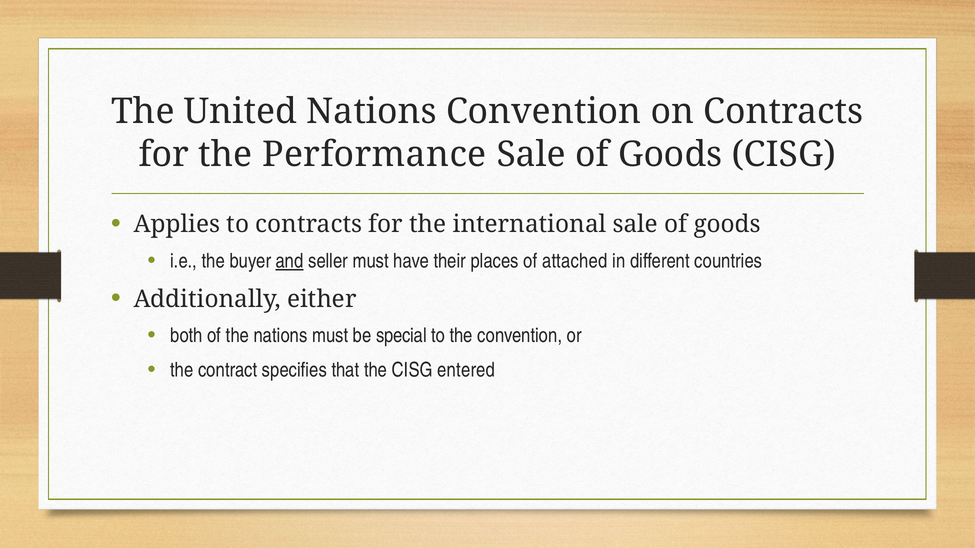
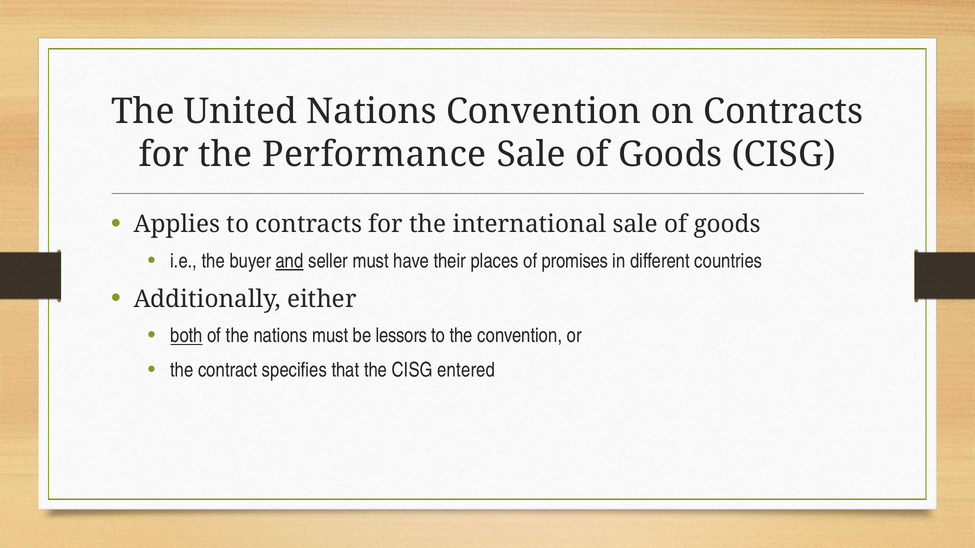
attached: attached -> promises
both underline: none -> present
special: special -> lessors
